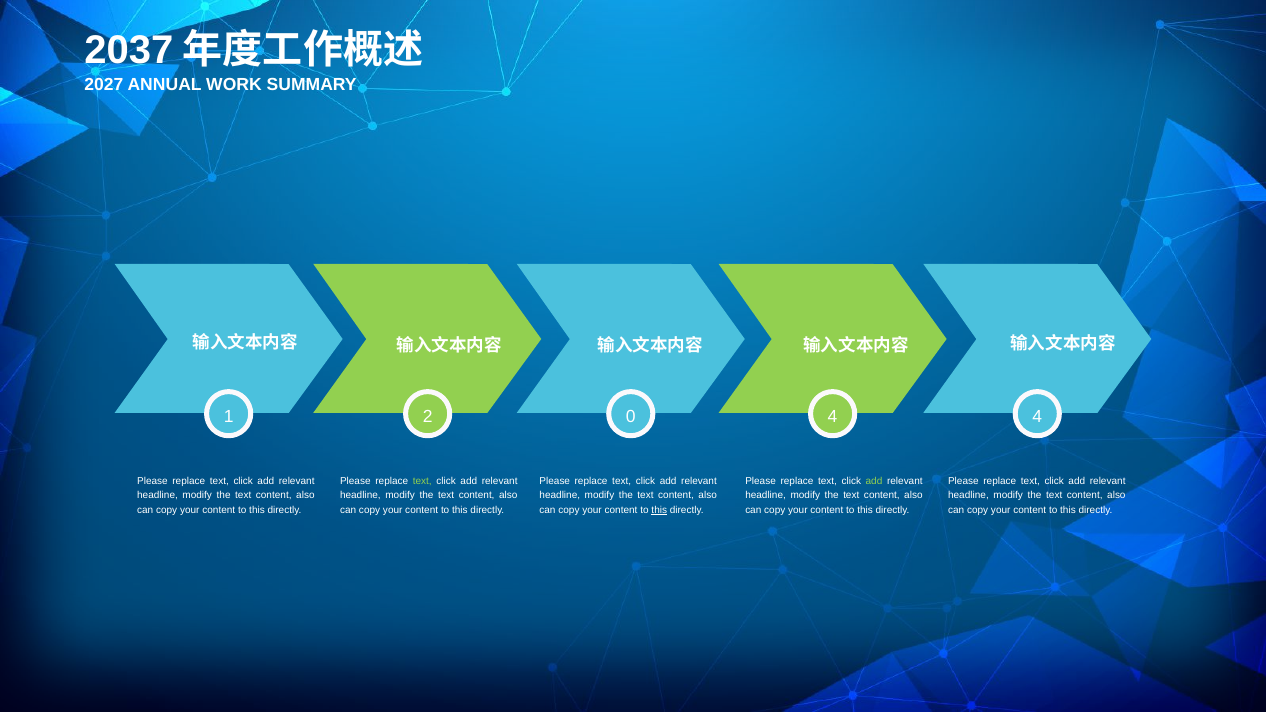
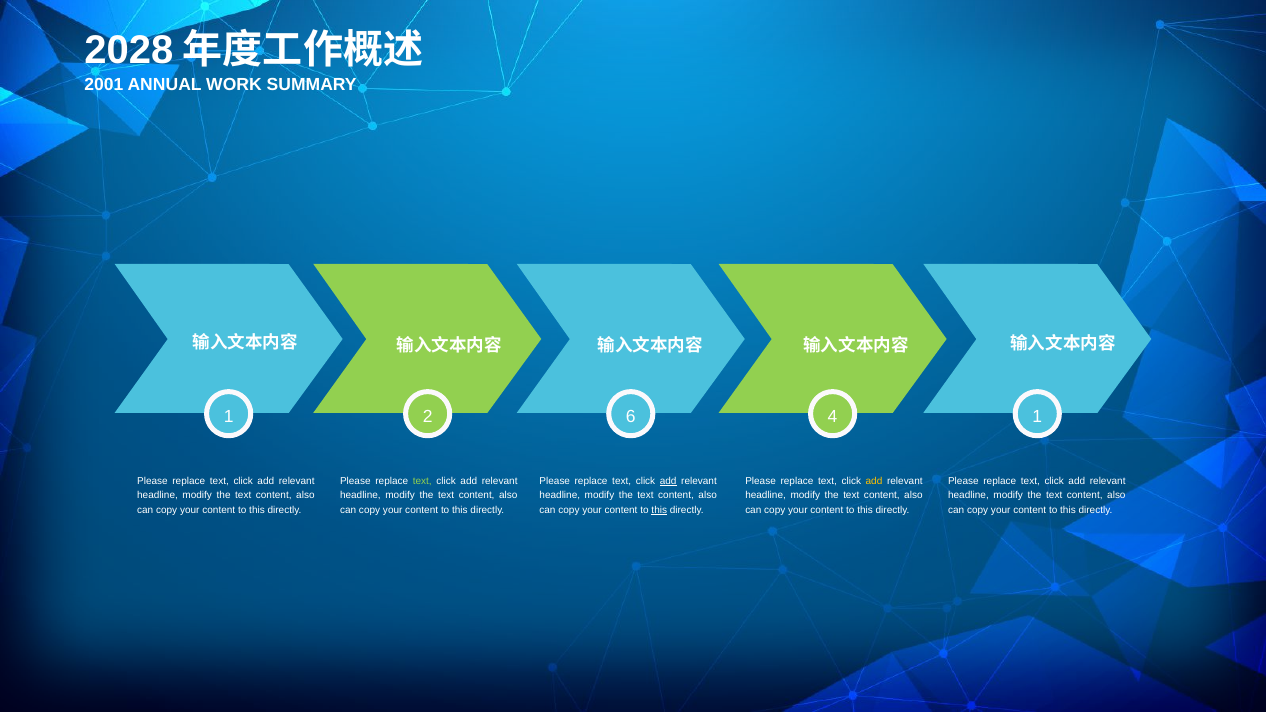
2037: 2037 -> 2028
2027: 2027 -> 2001
0: 0 -> 6
4 4: 4 -> 1
add at (668, 481) underline: none -> present
add at (874, 481) colour: light green -> yellow
